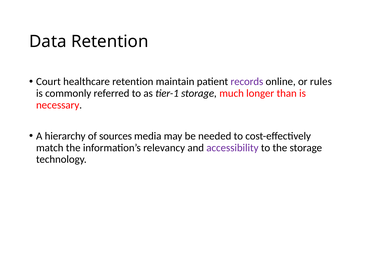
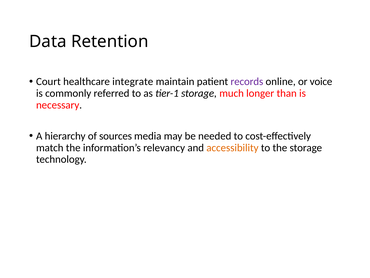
healthcare retention: retention -> integrate
rules: rules -> voice
accessibility colour: purple -> orange
